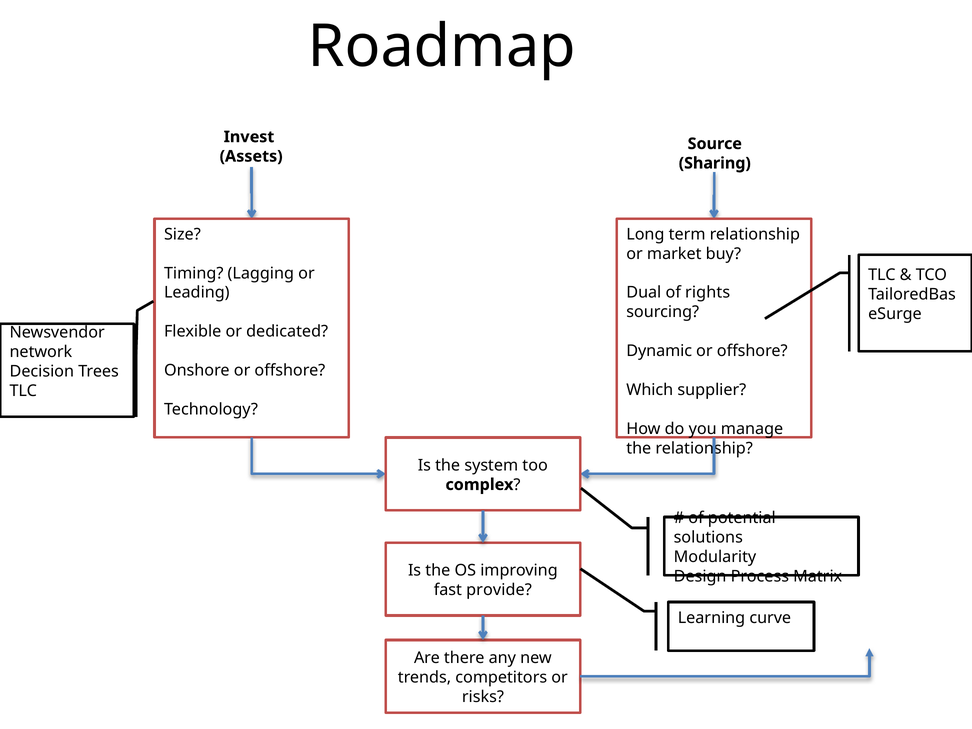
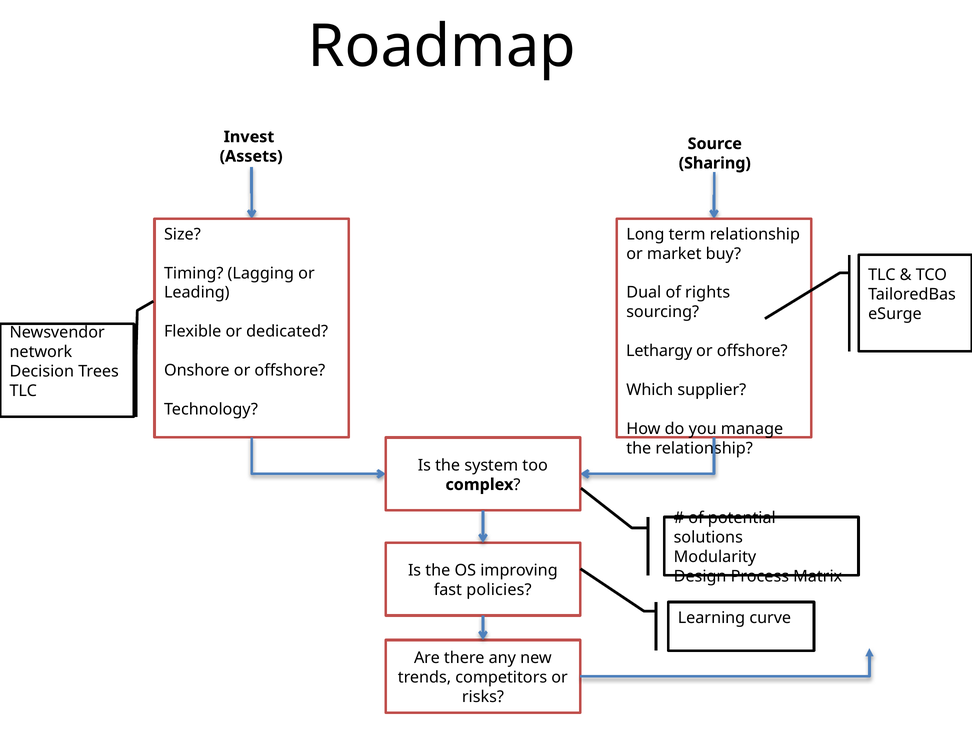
Dynamic: Dynamic -> Lethargy
provide: provide -> policies
